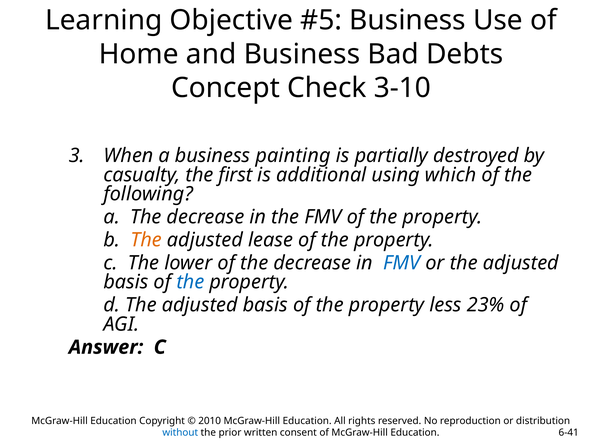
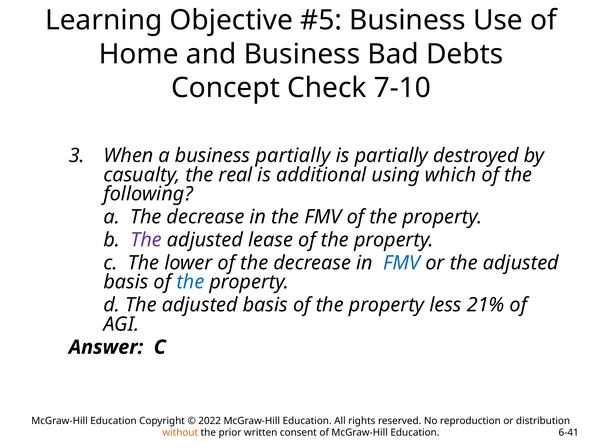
3-10: 3-10 -> 7-10
business painting: painting -> partially
first: first -> real
The at (146, 240) colour: orange -> purple
23%: 23% -> 21%
2010: 2010 -> 2022
without colour: blue -> orange
